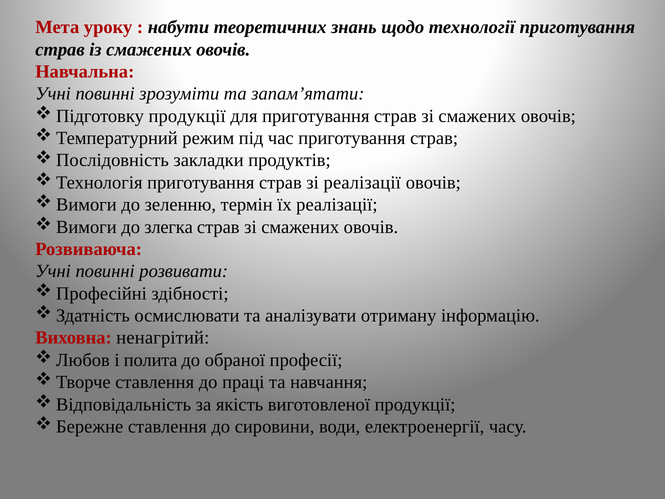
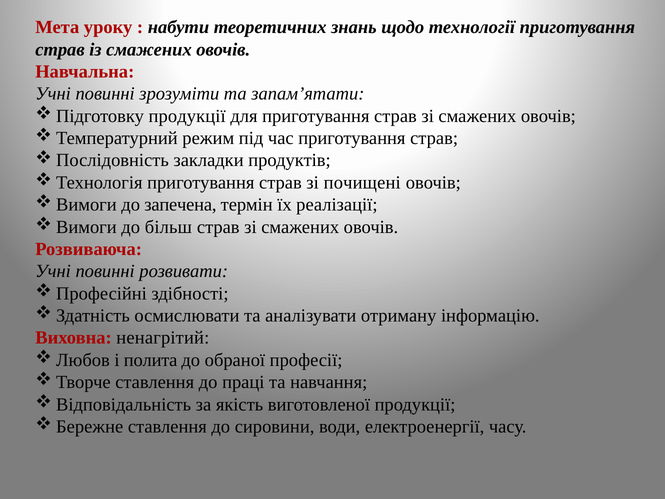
зі реалізації: реалізації -> почищені
зеленню: зеленню -> запечена
злегка: злегка -> більш
